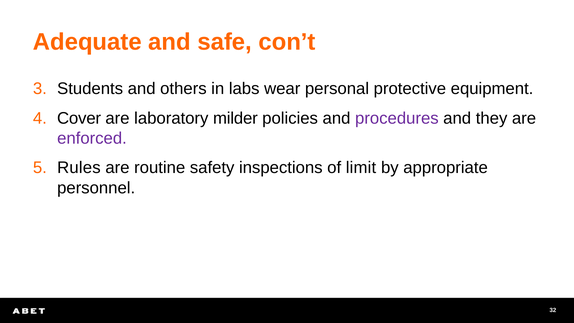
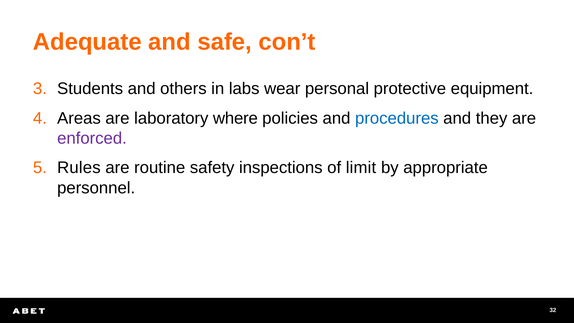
Cover: Cover -> Areas
milder: milder -> where
procedures colour: purple -> blue
